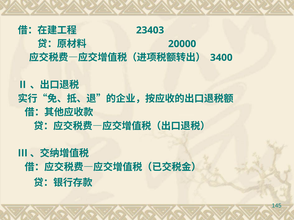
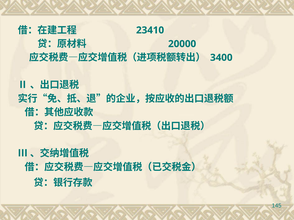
23403: 23403 -> 23410
